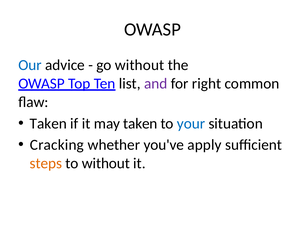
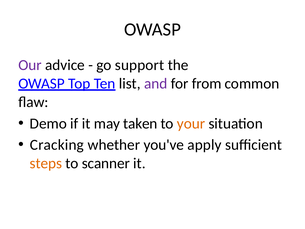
Our colour: blue -> purple
go without: without -> support
right: right -> from
Taken at (48, 123): Taken -> Demo
your colour: blue -> orange
to without: without -> scanner
